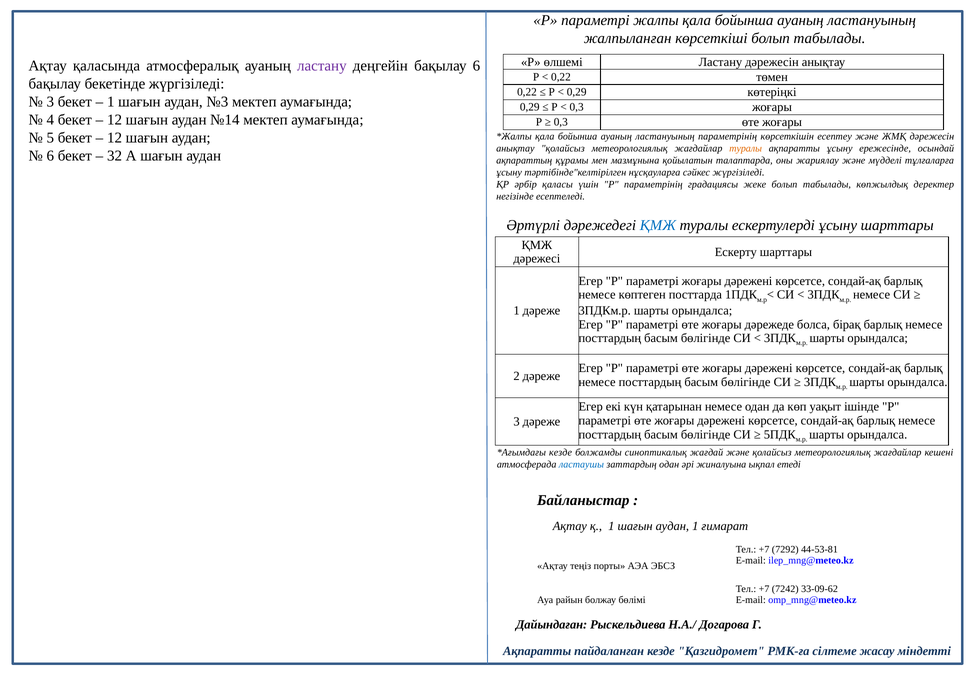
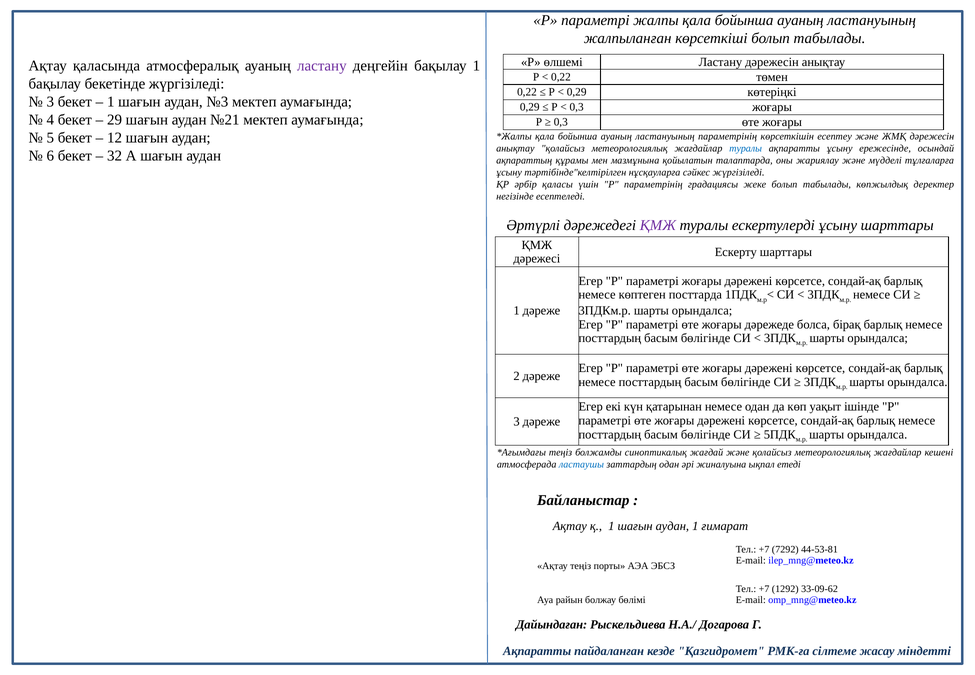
бақылау 6: 6 -> 1
12 at (115, 120): 12 -> 29
№14: №14 -> №21
туралы at (746, 149) colour: orange -> blue
ҚМЖ at (658, 225) colour: blue -> purple
кезде at (560, 452): кезде -> теңіз
7242: 7242 -> 1292
